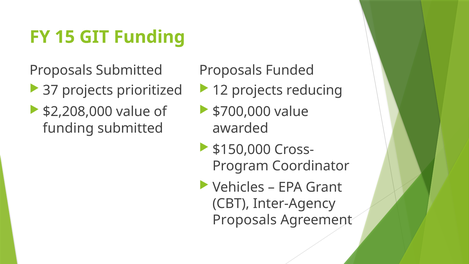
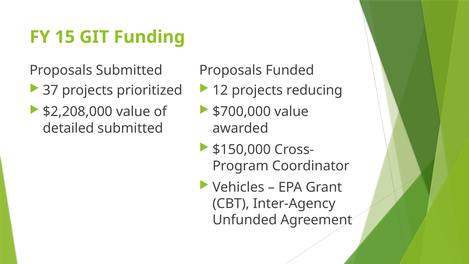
funding at (68, 128): funding -> detailed
Proposals at (245, 220): Proposals -> Unfunded
